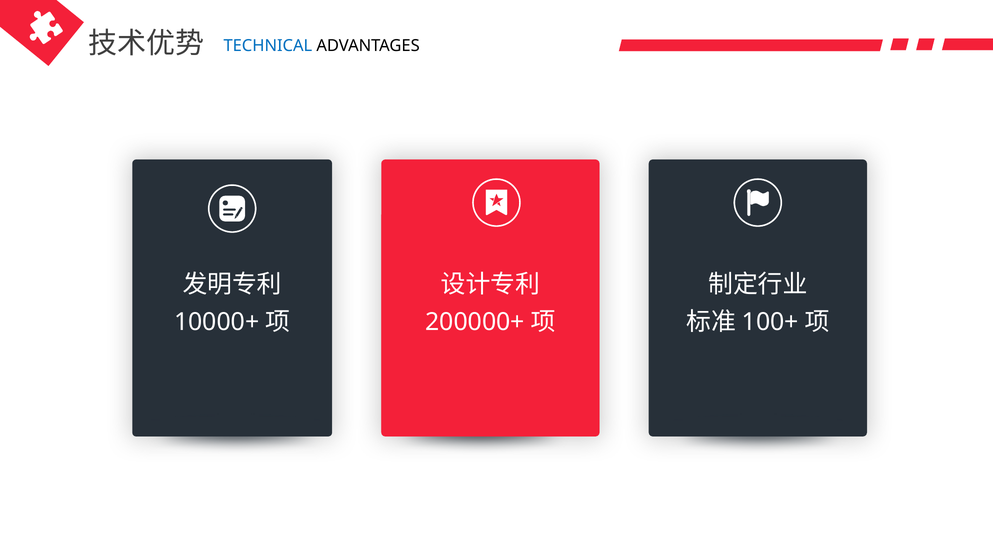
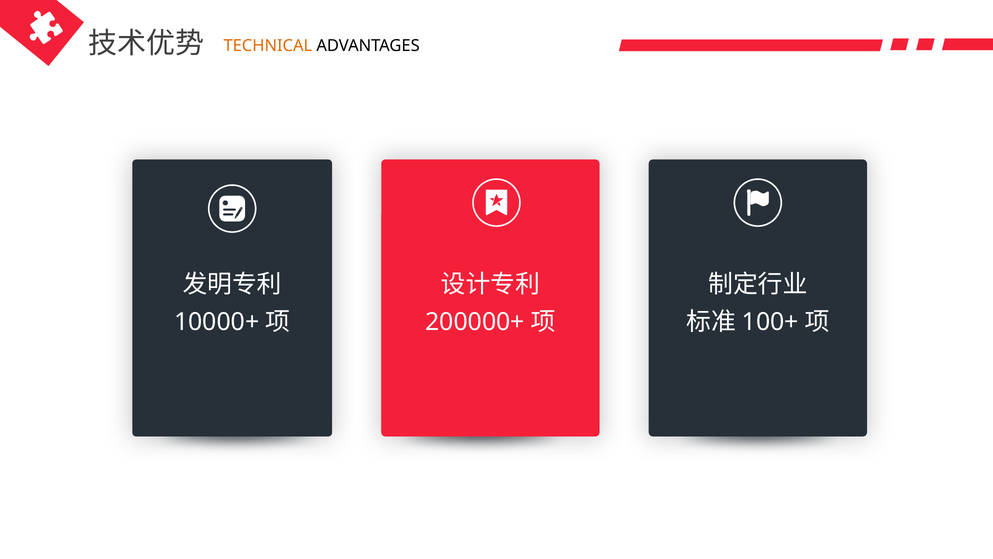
TECHNICAL colour: blue -> orange
